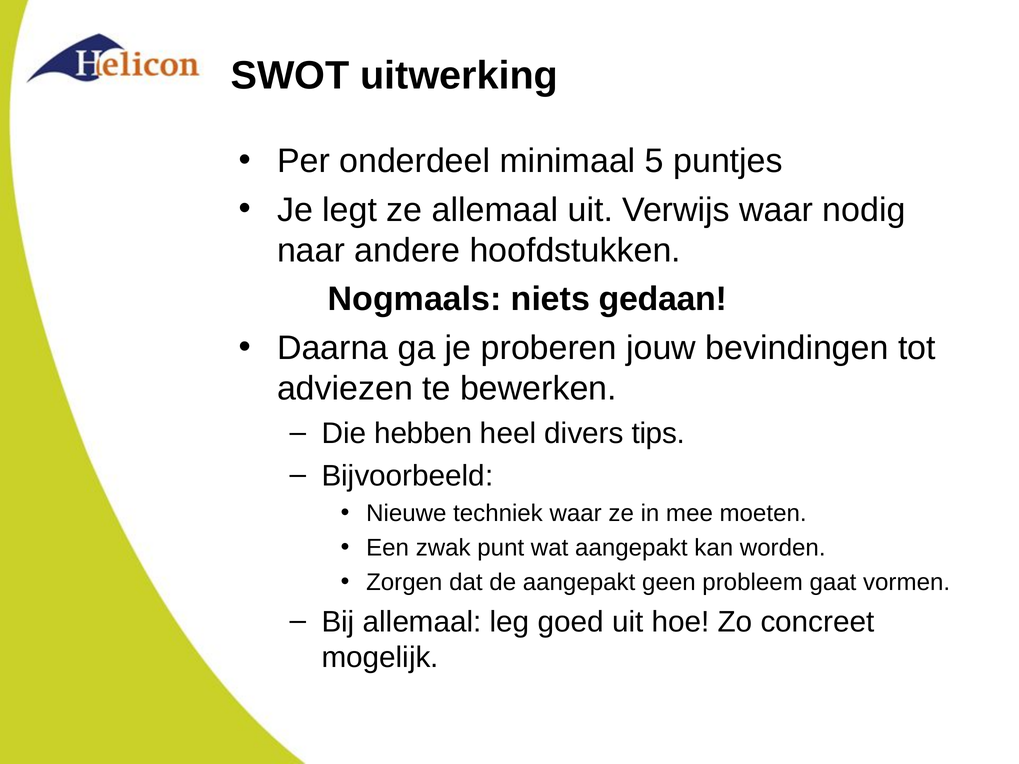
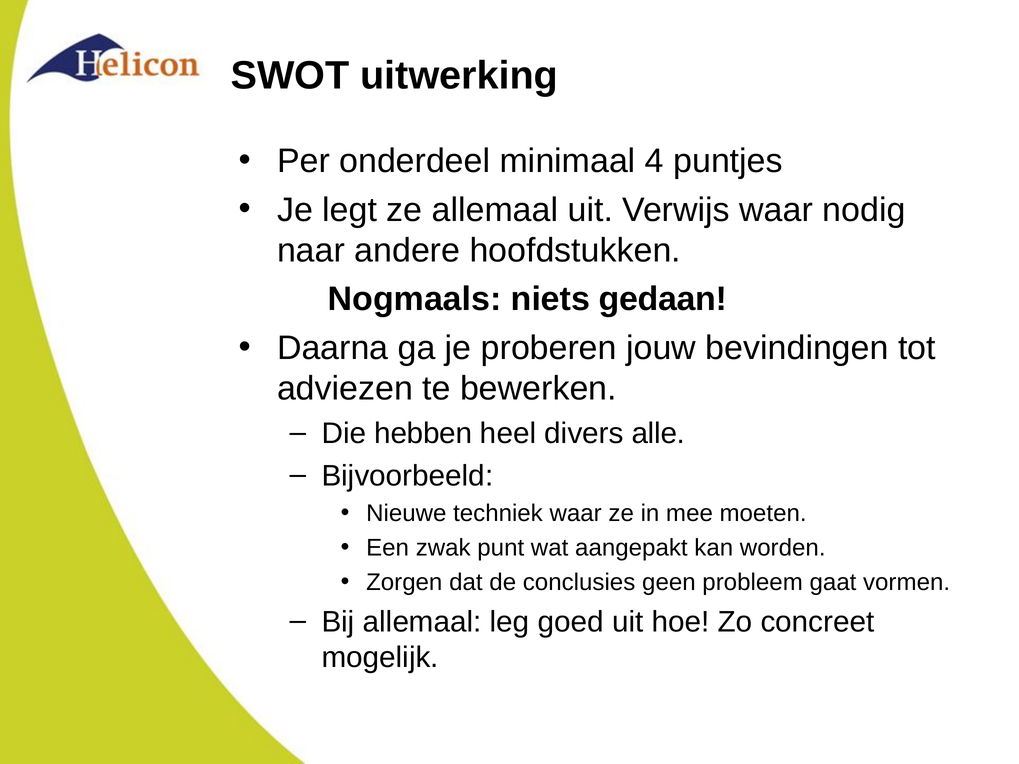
5: 5 -> 4
tips: tips -> alle
de aangepakt: aangepakt -> conclusies
